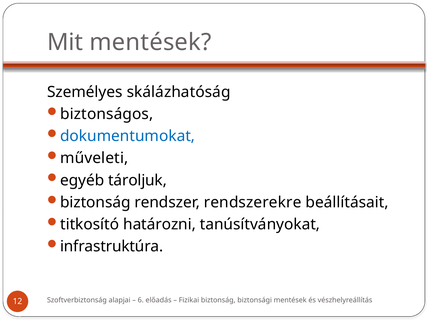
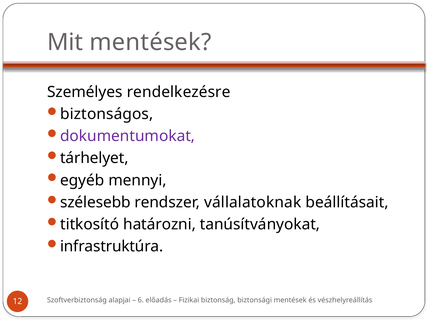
skálázhatóság: skálázhatóság -> rendelkezésre
dokumentumokat colour: blue -> purple
műveleti: műveleti -> tárhelyet
tároljuk: tároljuk -> mennyi
biztonság at (95, 202): biztonság -> szélesebb
rendszerekre: rendszerekre -> vállalatoknak
